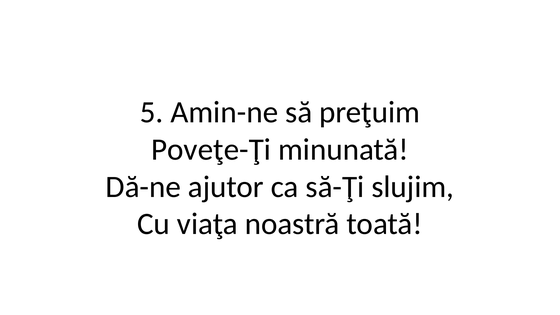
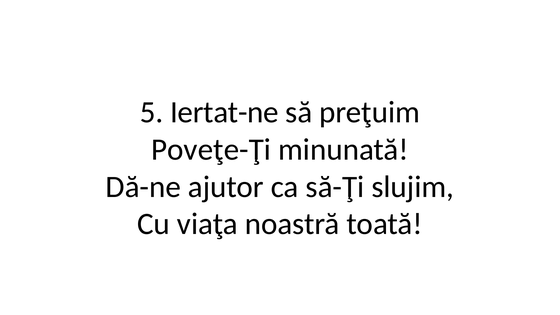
Amin-ne: Amin-ne -> Iertat-ne
